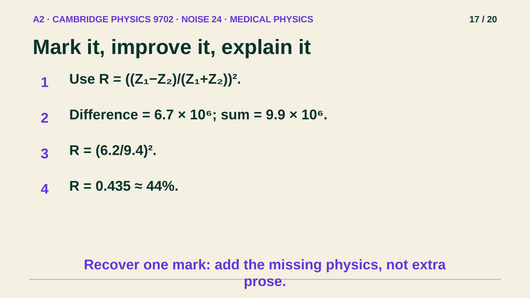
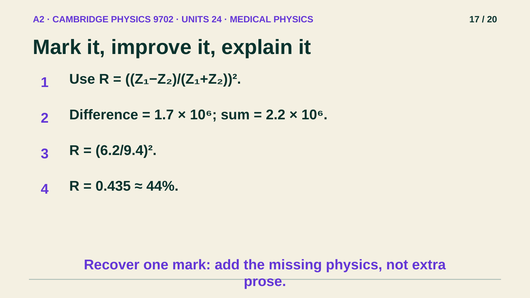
NOISE: NOISE -> UNITS
6.7: 6.7 -> 1.7
9.9: 9.9 -> 2.2
